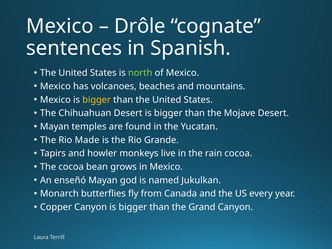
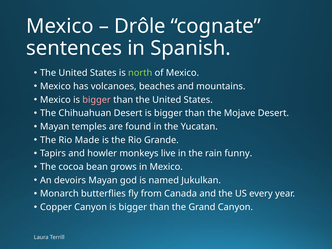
bigger at (97, 100) colour: yellow -> pink
rain cocoa: cocoa -> funny
enseñó: enseñó -> devoirs
